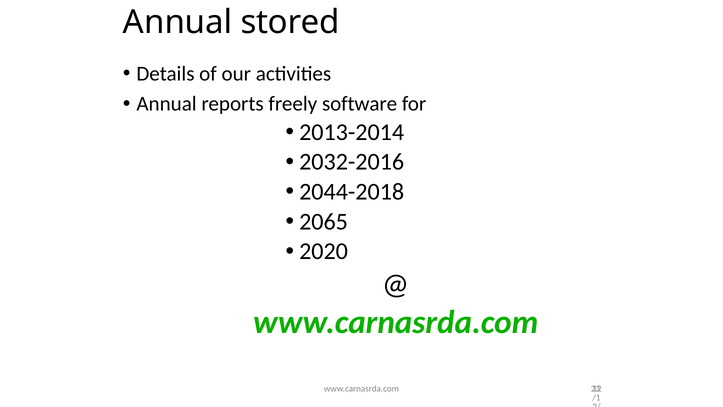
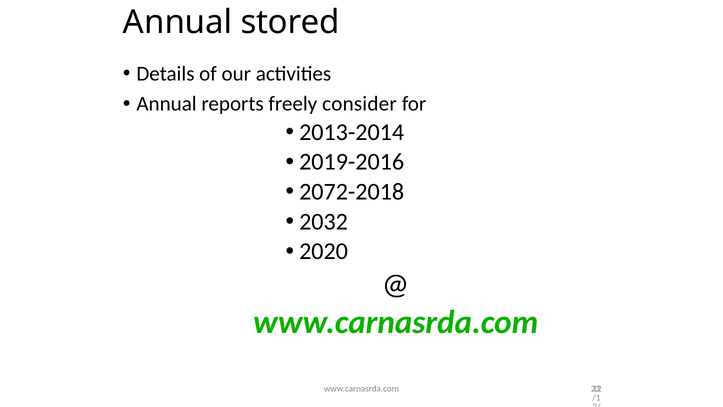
software: software -> consider
2032-2016: 2032-2016 -> 2019-2016
2044-2018: 2044-2018 -> 2072-2018
2065: 2065 -> 2032
